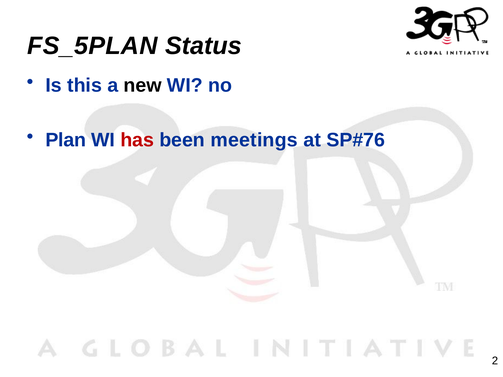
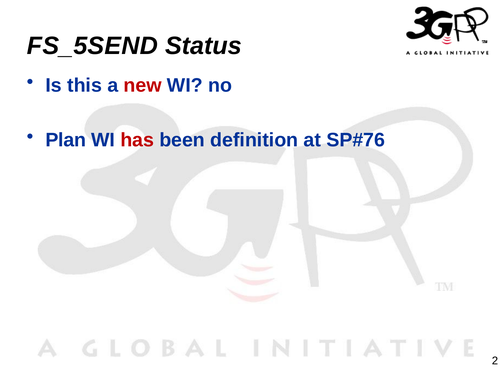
FS_5PLAN: FS_5PLAN -> FS_5SEND
new colour: black -> red
meetings: meetings -> definition
